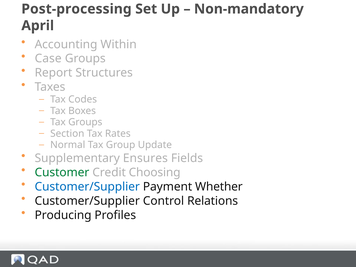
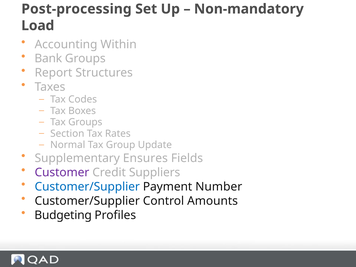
April: April -> Load
Case: Case -> Bank
Customer colour: green -> purple
Choosing: Choosing -> Suppliers
Whether: Whether -> Number
Relations: Relations -> Amounts
Producing: Producing -> Budgeting
